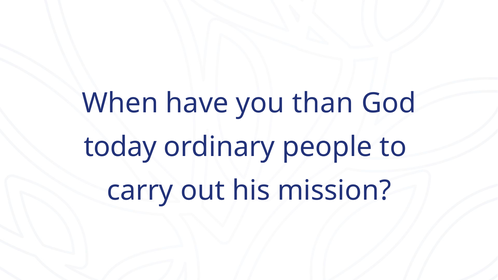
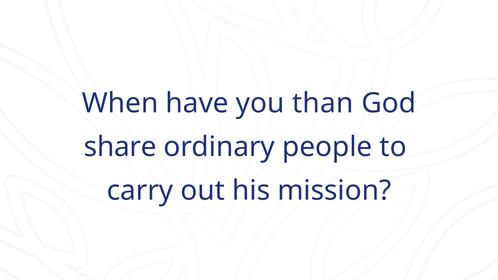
today: today -> share
